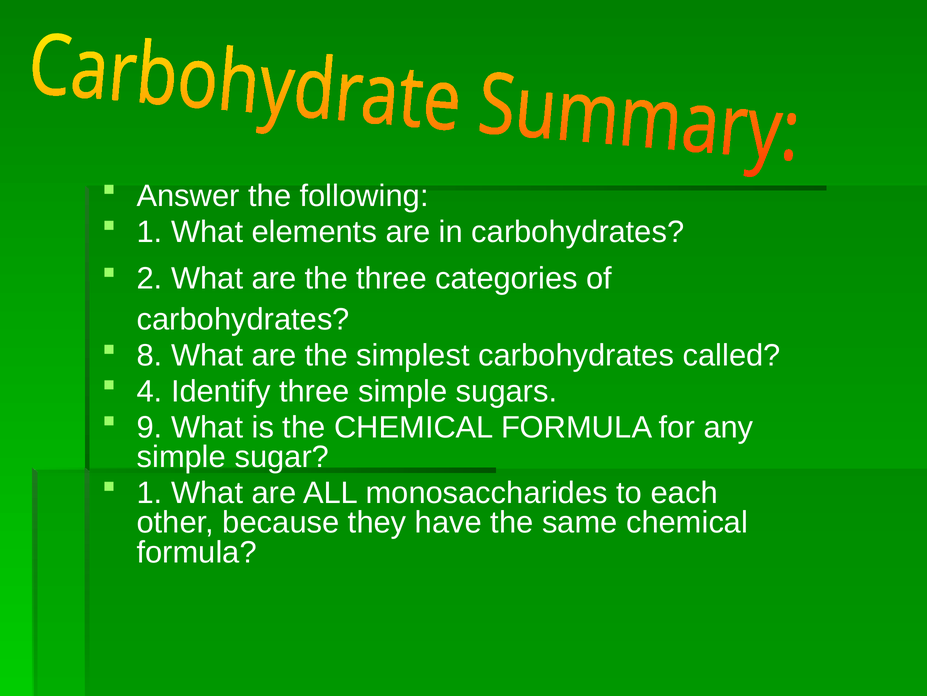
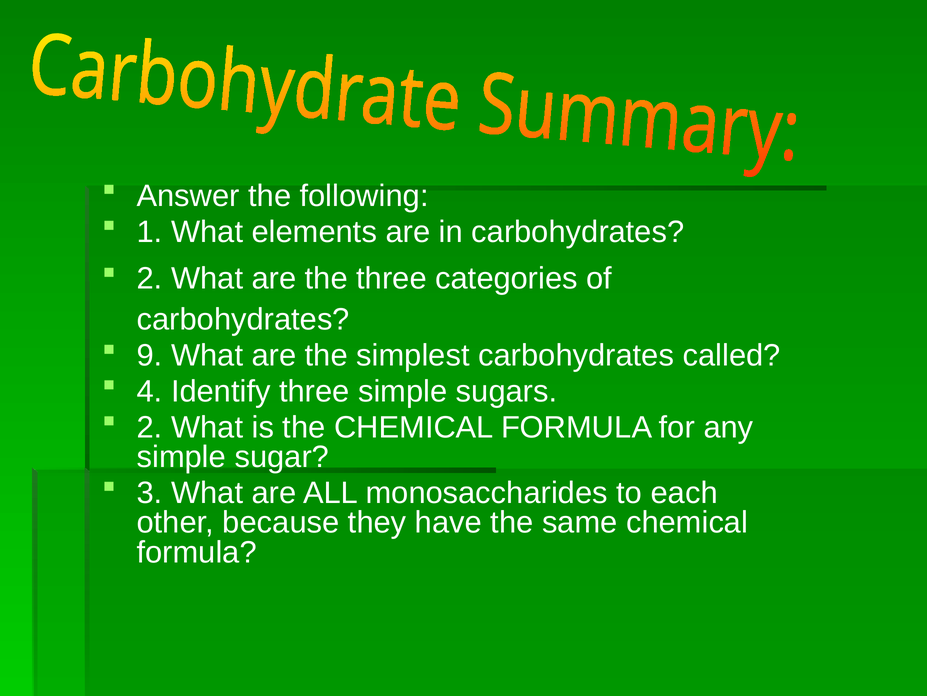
8: 8 -> 9
9 at (150, 427): 9 -> 2
1 at (150, 492): 1 -> 3
